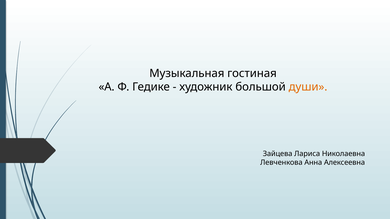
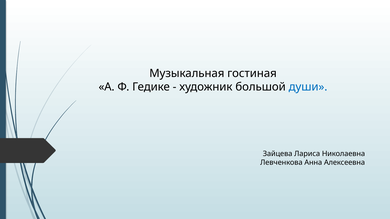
души colour: orange -> blue
